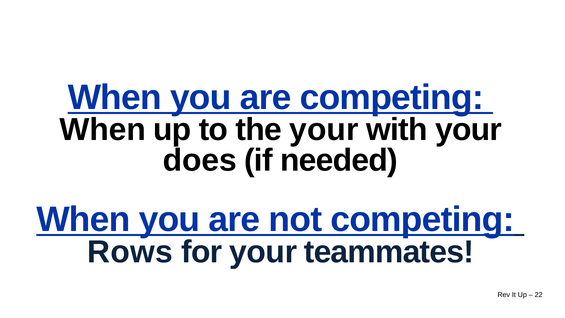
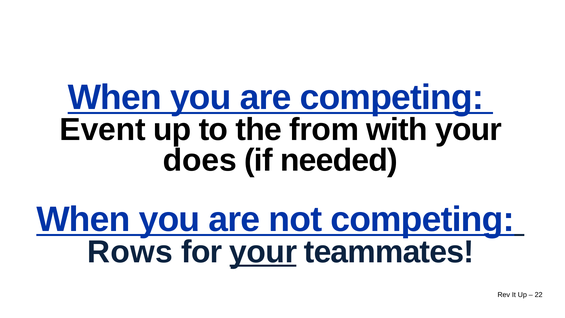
When at (103, 130): When -> Event
the your: your -> from
your at (263, 252) underline: none -> present
